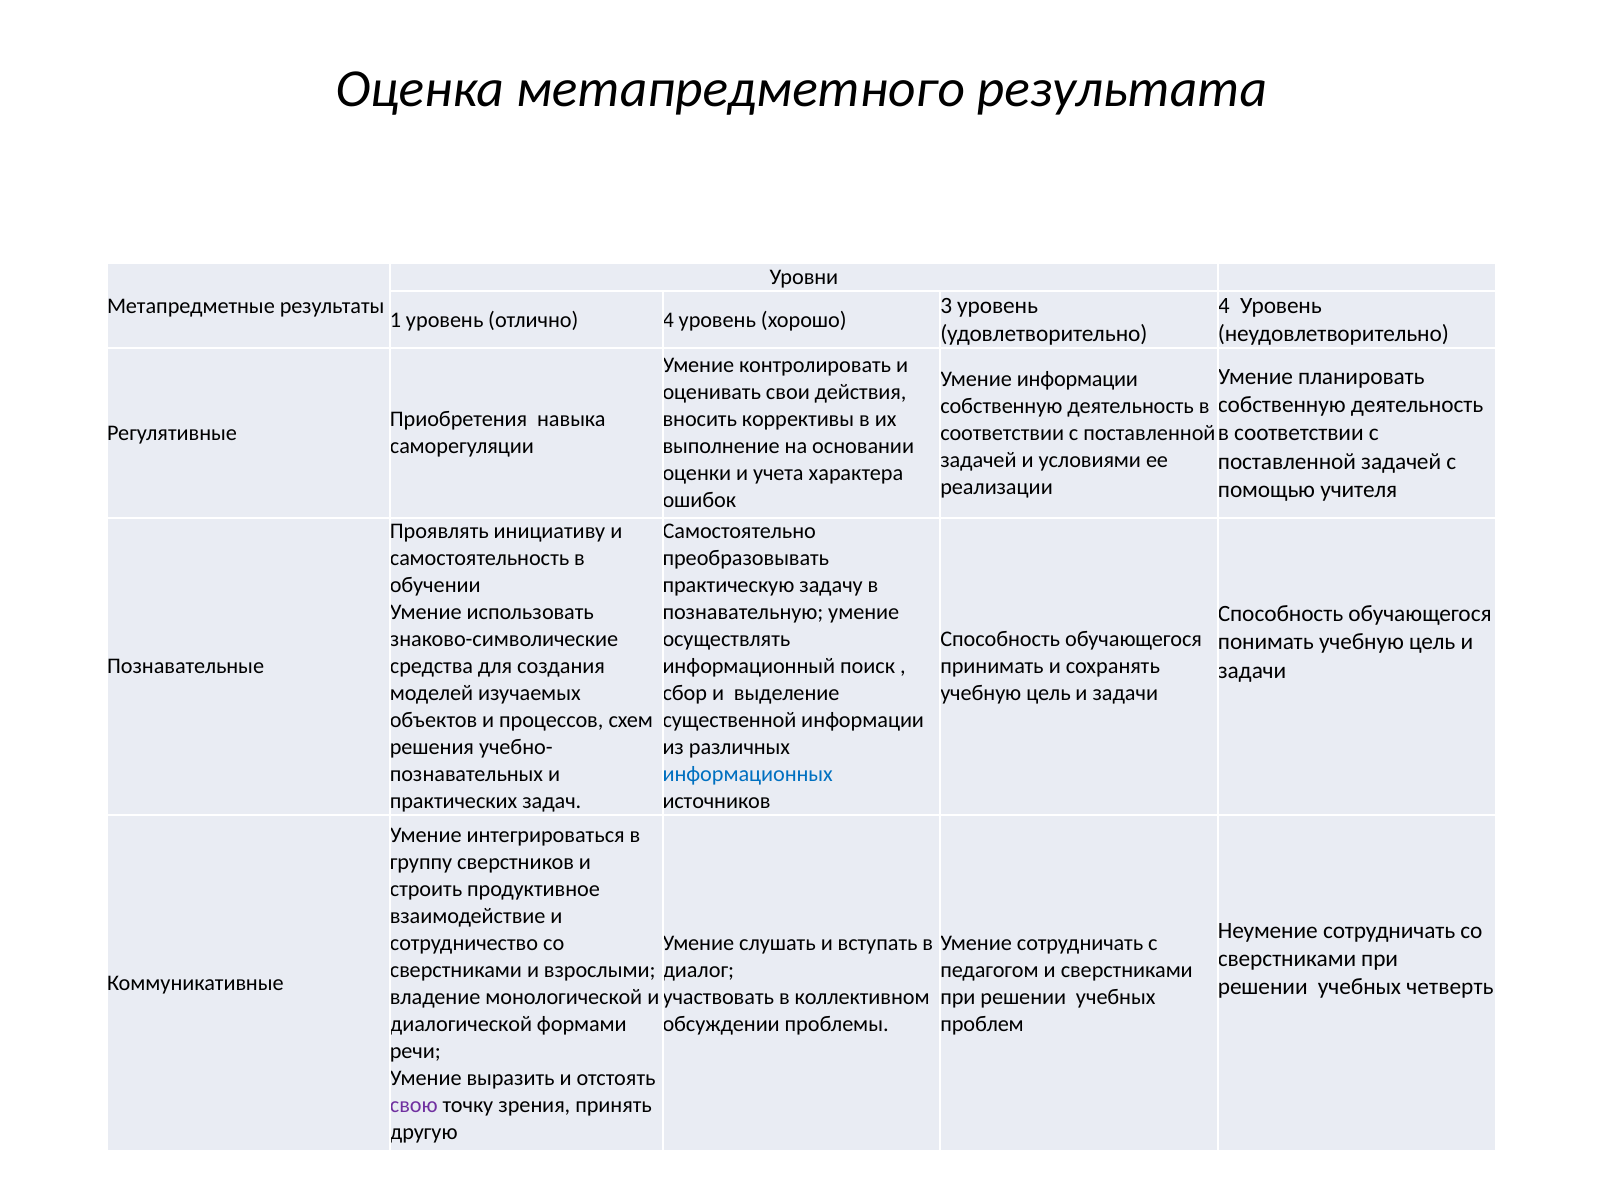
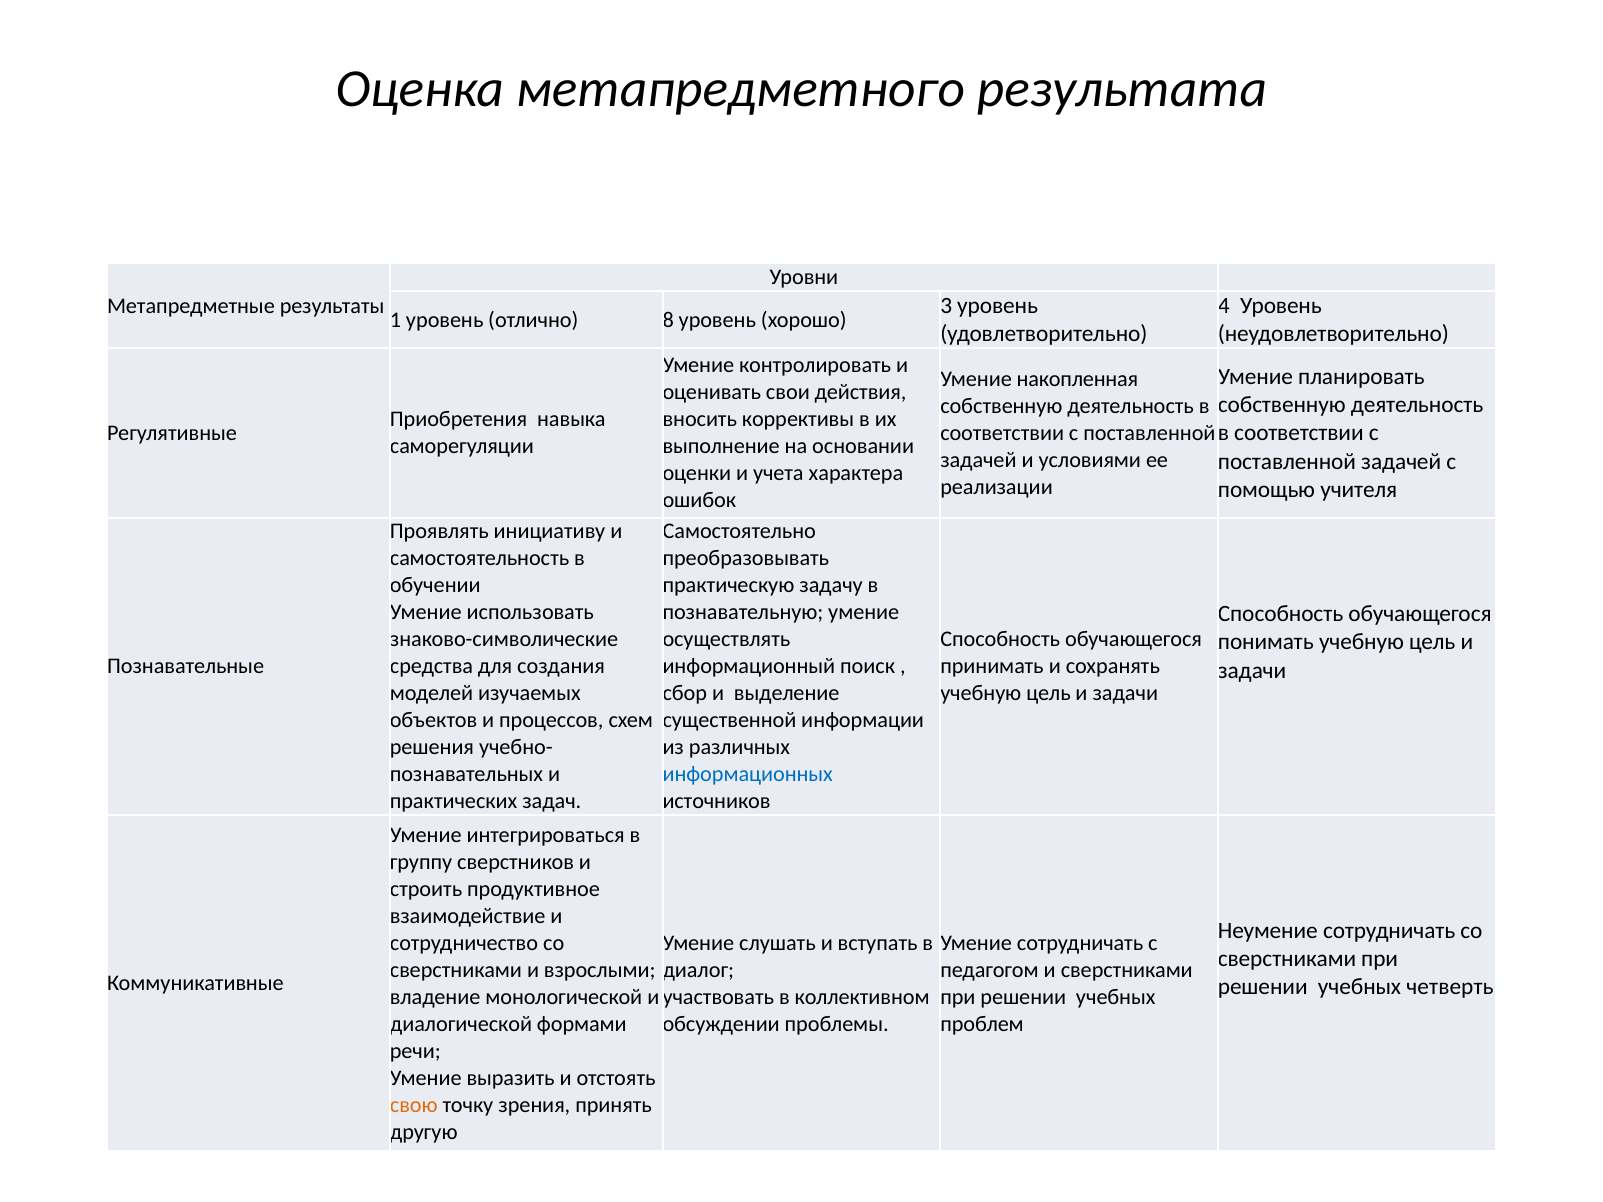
отлично 4: 4 -> 8
Умение информации: информации -> накопленная
свою colour: purple -> orange
